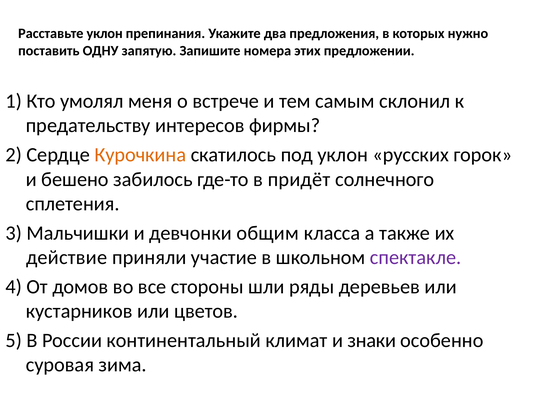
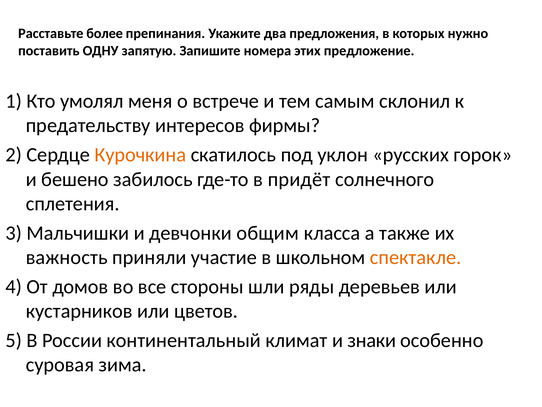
Расставьте уклон: уклон -> более
предложении: предложении -> предложение
действие: действие -> важность
спектакле colour: purple -> orange
